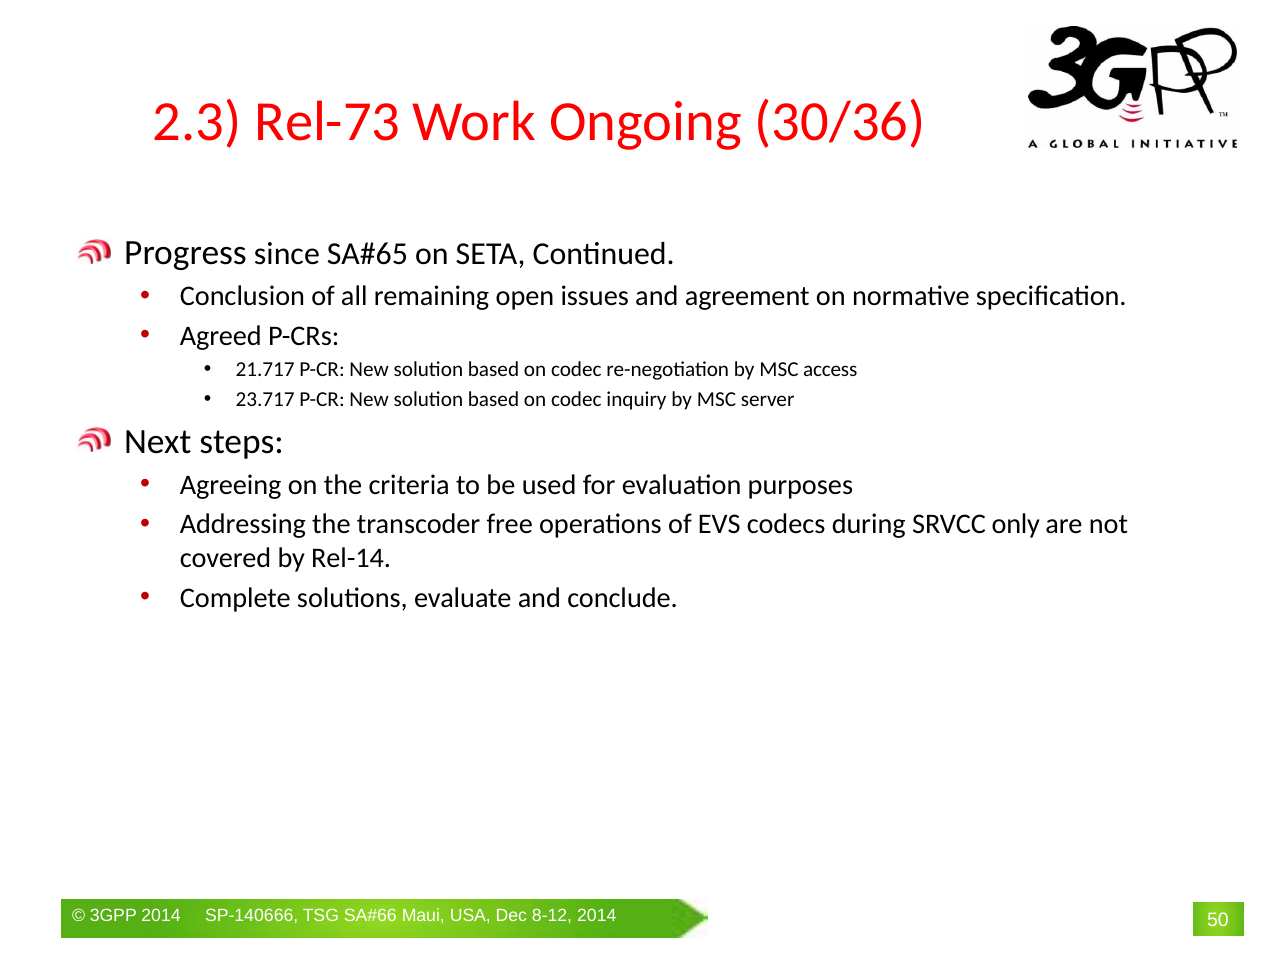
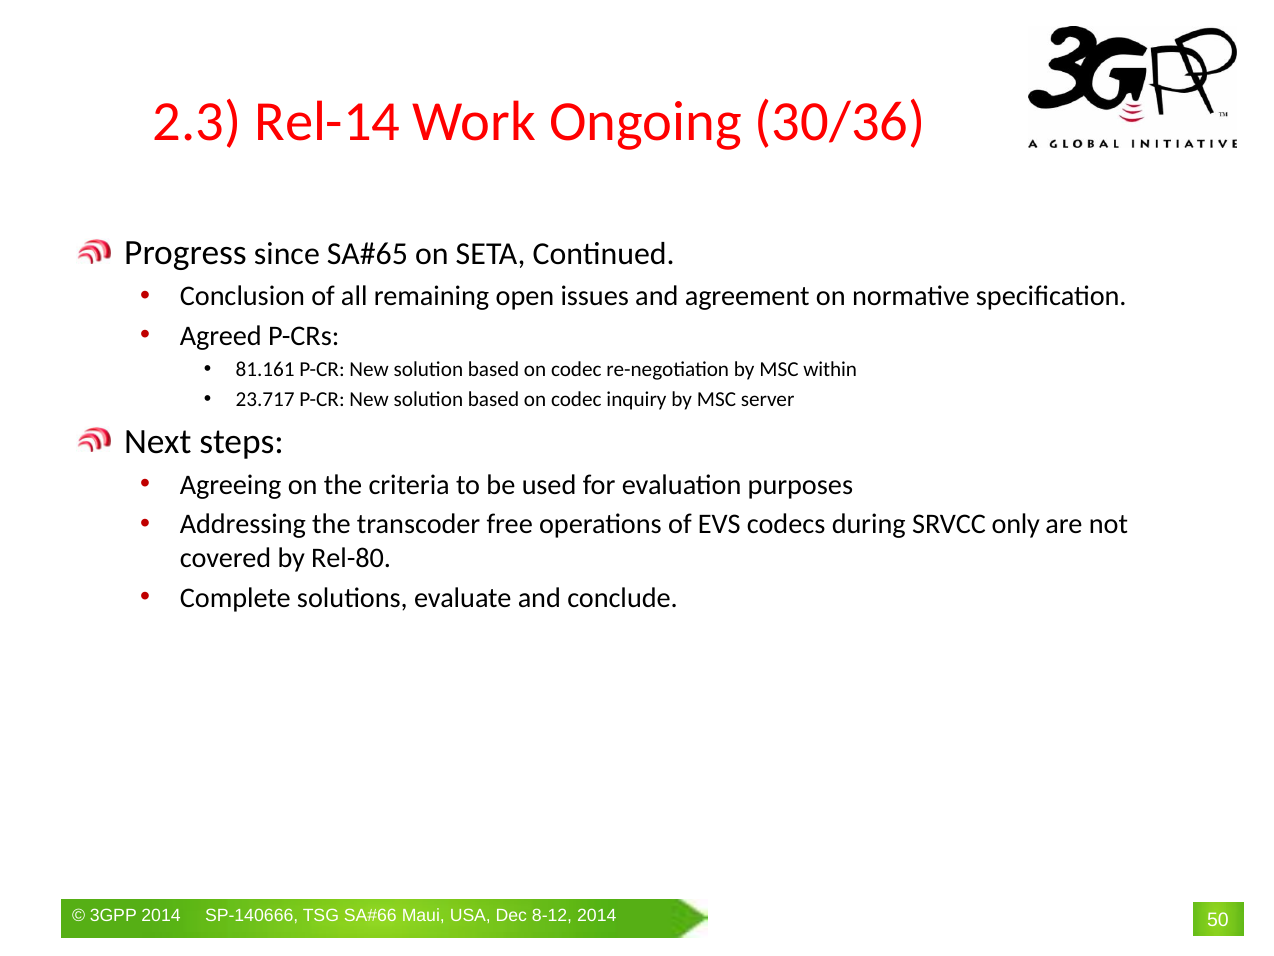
Rel-73: Rel-73 -> Rel-14
21.717: 21.717 -> 81.161
access: access -> within
Rel-14: Rel-14 -> Rel-80
